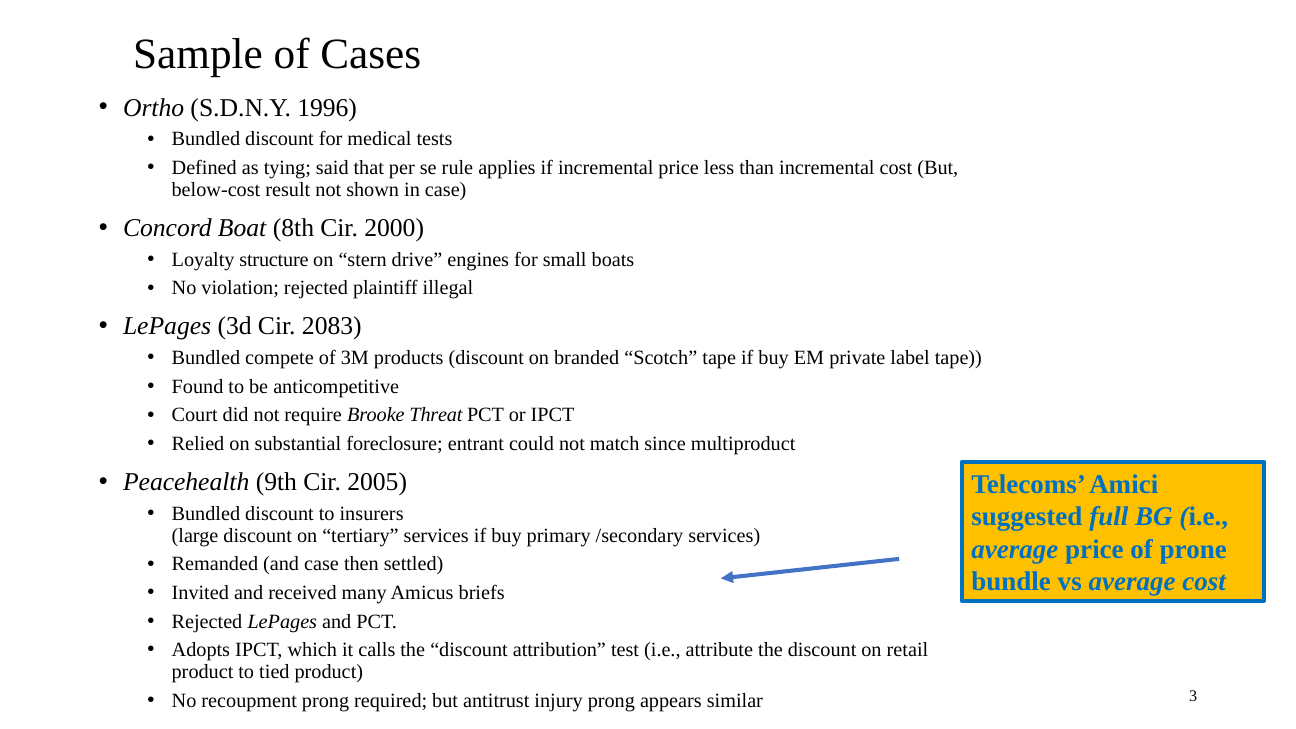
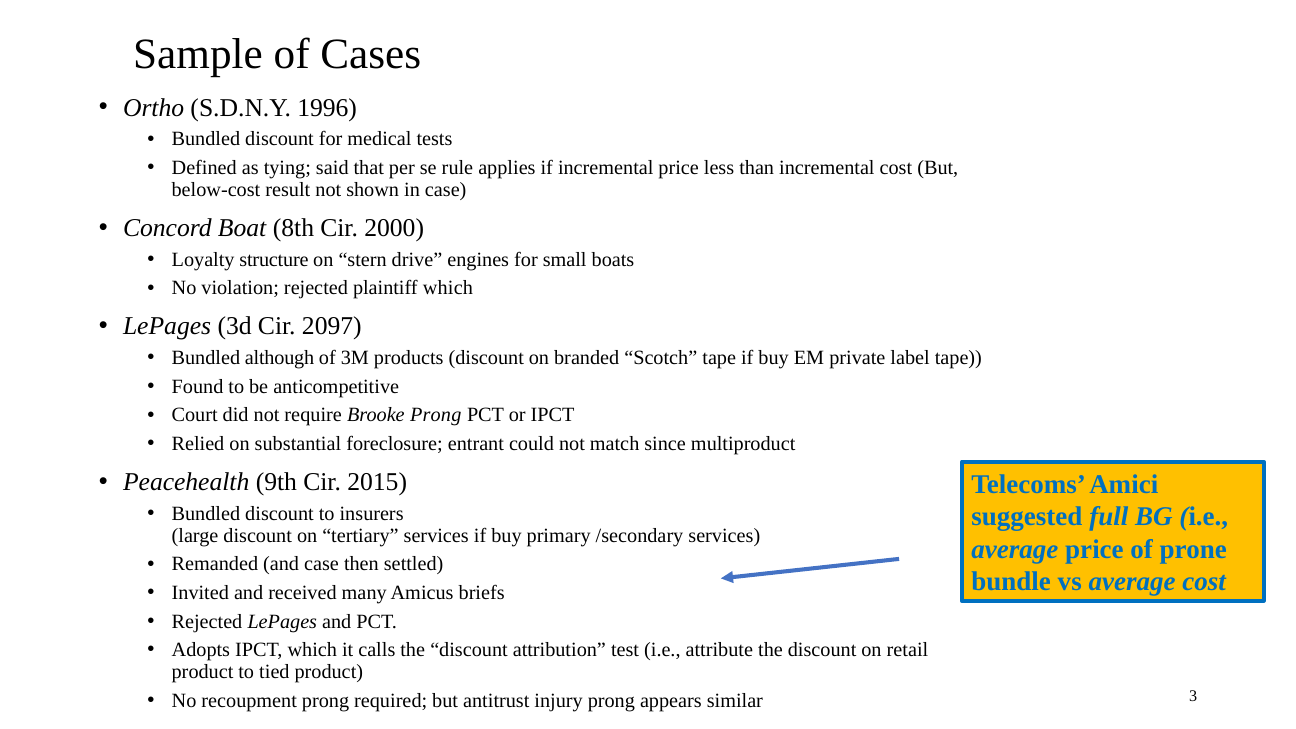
plaintiff illegal: illegal -> which
2083: 2083 -> 2097
compete: compete -> although
Brooke Threat: Threat -> Prong
2005: 2005 -> 2015
